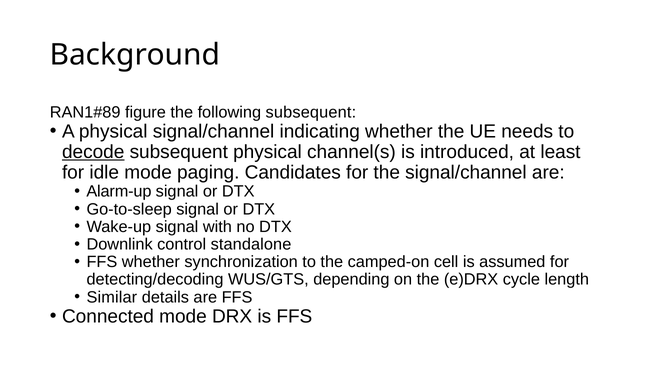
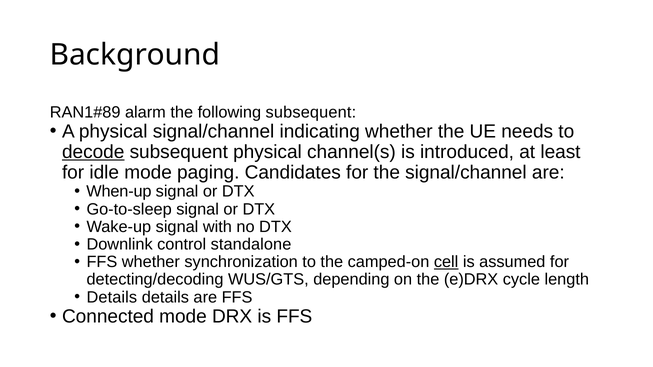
figure: figure -> alarm
Alarm-up: Alarm-up -> When-up
cell underline: none -> present
Similar at (112, 297): Similar -> Details
